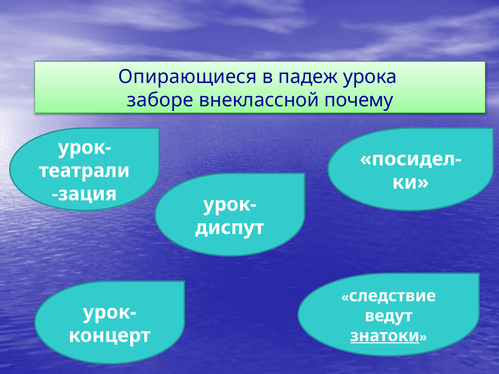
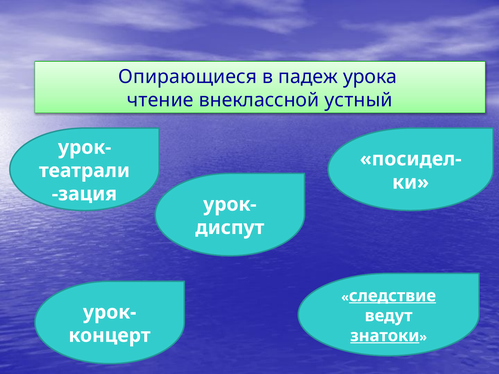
заборе: заборе -> чтение
почему: почему -> устный
следствие underline: none -> present
